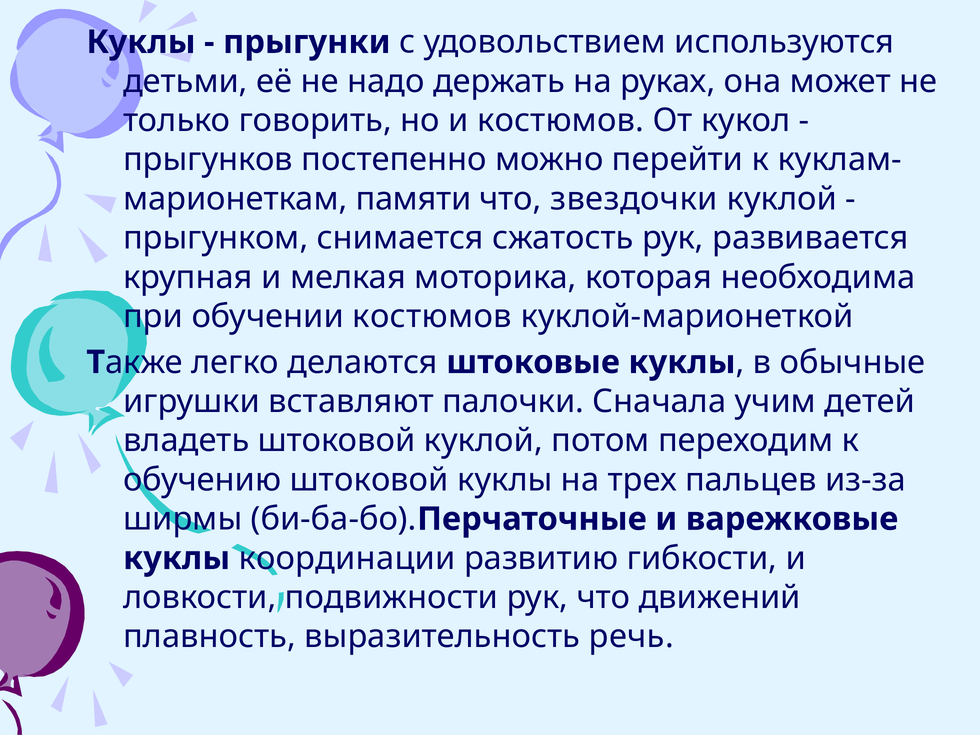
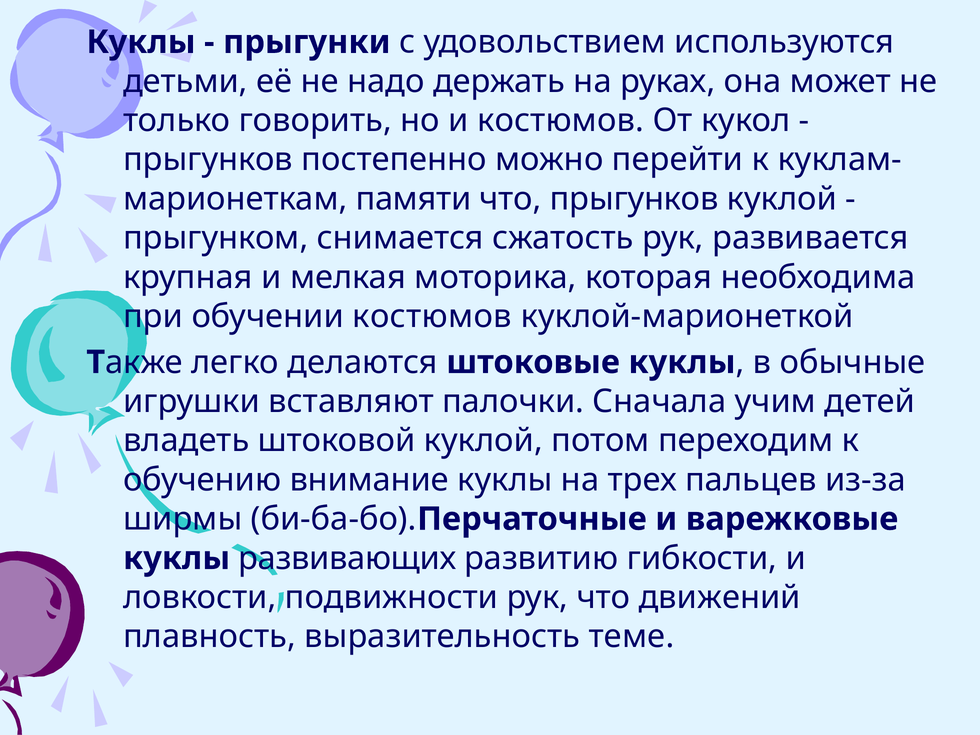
что звездочки: звездочки -> прыгунков
обучению штоковой: штоковой -> внимание
координации: координации -> развивающих
речь: речь -> теме
